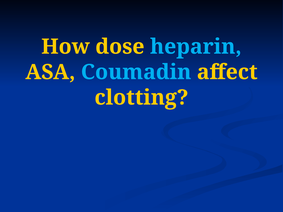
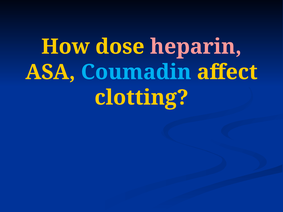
heparin colour: light blue -> pink
